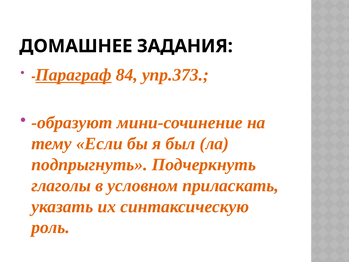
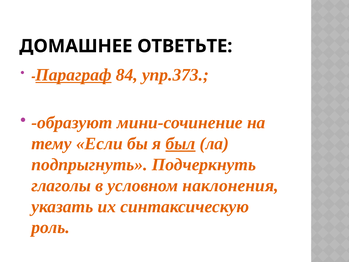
ЗАДАНИЯ: ЗАДАНИЯ -> ОТВЕТЬТЕ
был underline: none -> present
приласкать: приласкать -> наклонения
